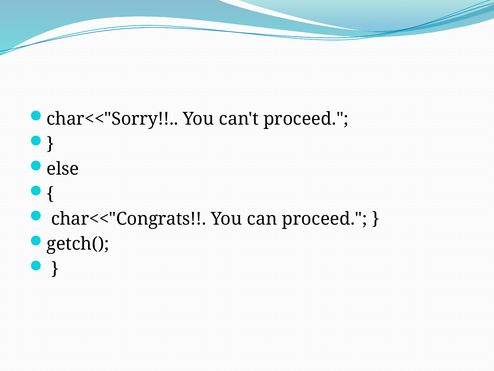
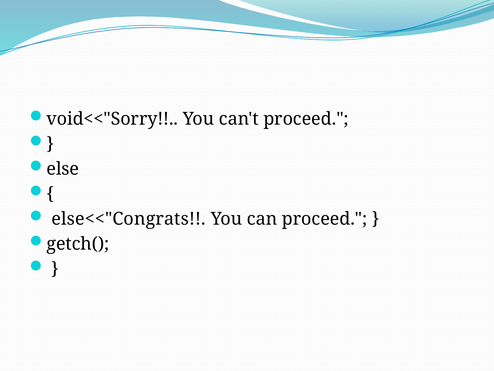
char<<"Sorry: char<<"Sorry -> void<<"Sorry
char<<"Congrats: char<<"Congrats -> else<<"Congrats
